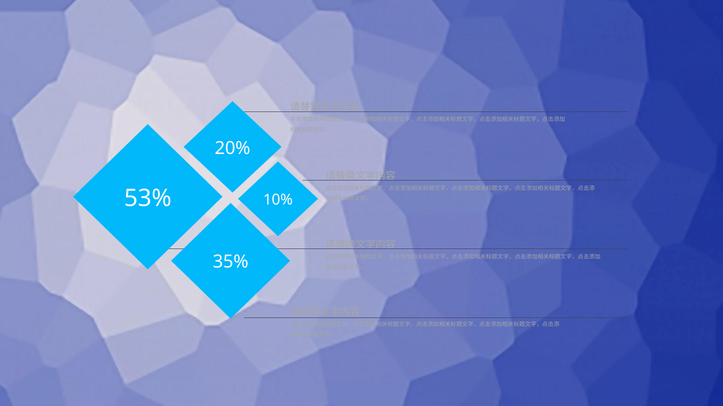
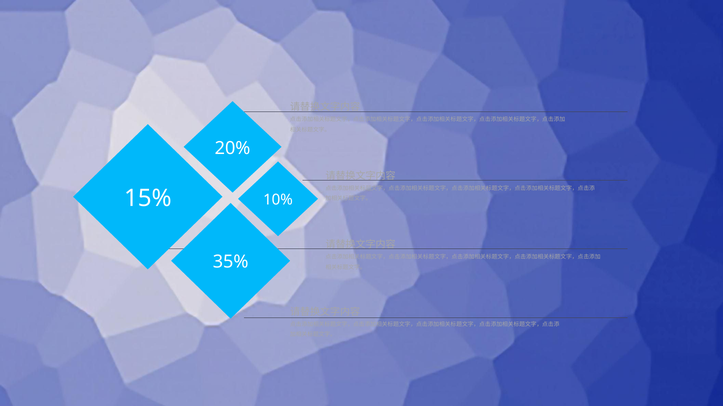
53%: 53% -> 15%
